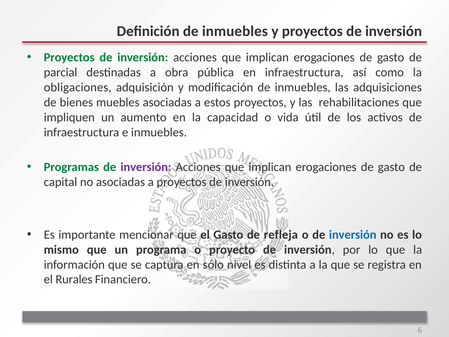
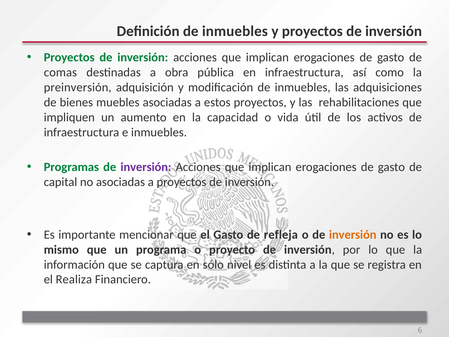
parcial: parcial -> comas
obligaciones: obligaciones -> preinversión
inversión at (353, 234) colour: blue -> orange
Rurales: Rurales -> Realiza
